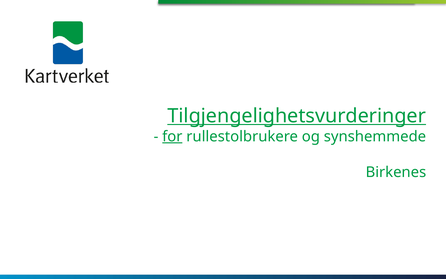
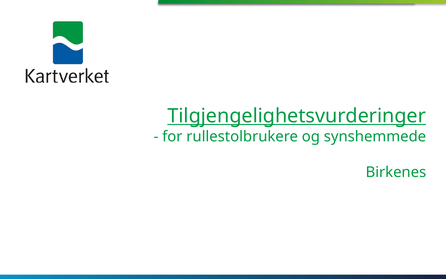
for underline: present -> none
